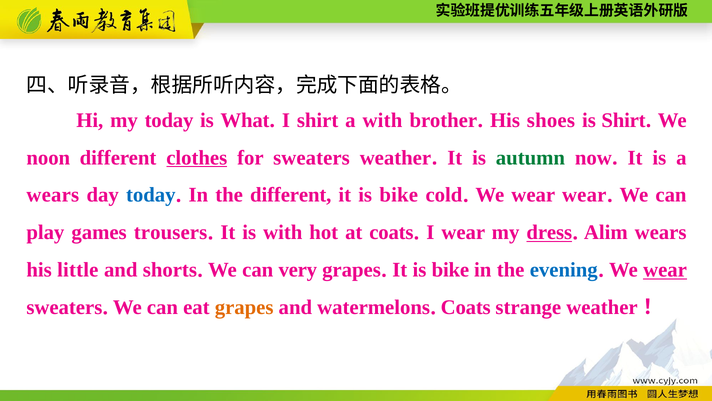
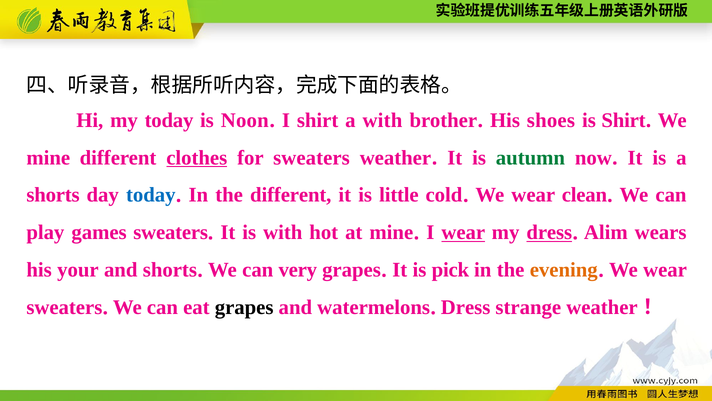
What: What -> Noon
noon at (48, 157): noon -> mine
wears at (53, 195): wears -> shorts
bike at (399, 195): bike -> little
wear wear: wear -> clean
games trousers: trousers -> sweaters
at coats: coats -> mine
wear at (463, 232) underline: none -> present
little: little -> your
bike at (450, 270): bike -> pick
evening colour: blue -> orange
wear at (665, 270) underline: present -> none
grapes at (244, 307) colour: orange -> black
Coats at (466, 307): Coats -> Dress
